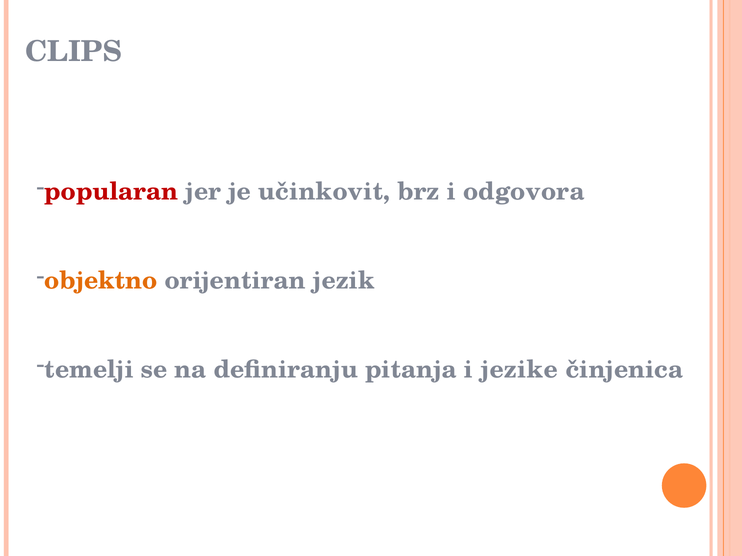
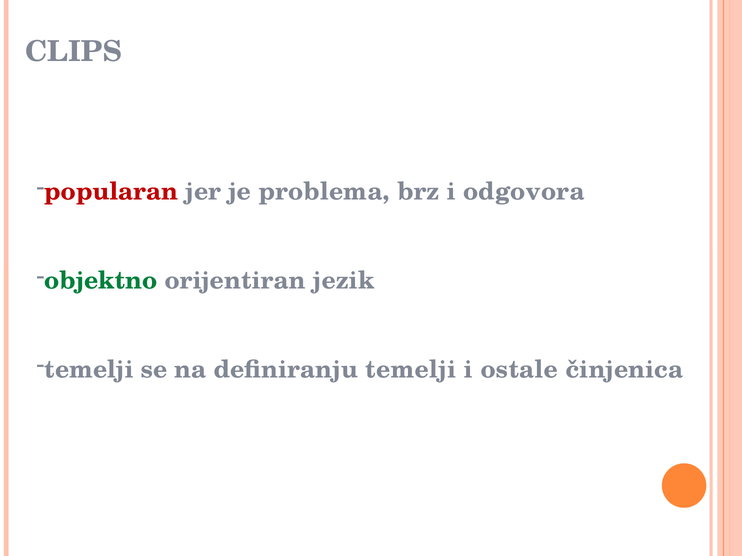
učinkovit: učinkovit -> problema
objektno colour: orange -> green
definiranju pitanja: pitanja -> temelji
jezike: jezike -> ostale
